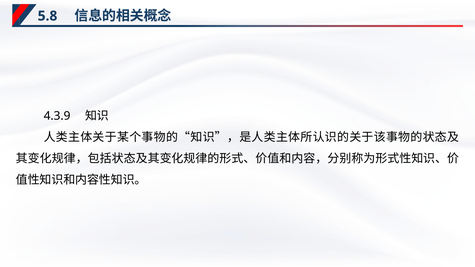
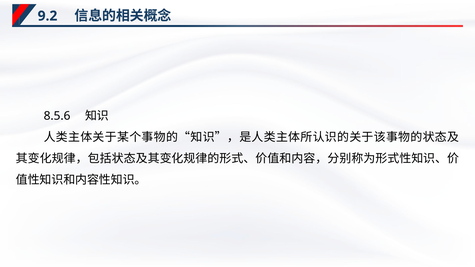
5.8: 5.8 -> 9.2
4.3.9: 4.3.9 -> 8.5.6
